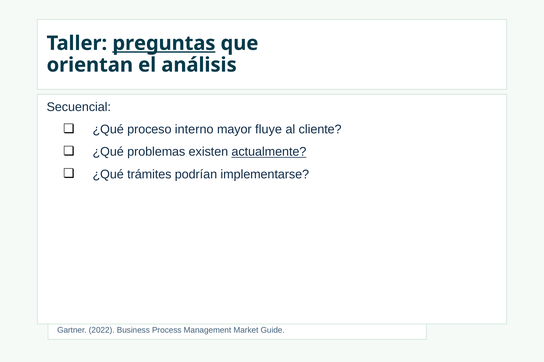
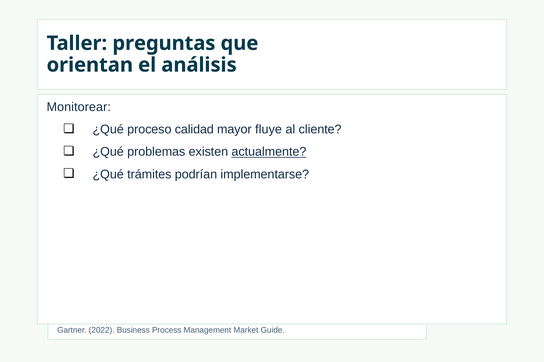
preguntas underline: present -> none
Secuencial: Secuencial -> Monitorear
interno: interno -> calidad
